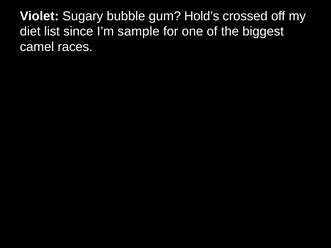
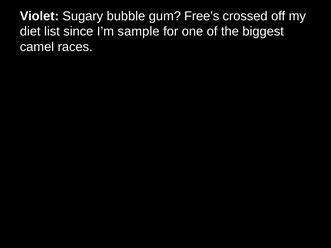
Hold’s: Hold’s -> Free’s
